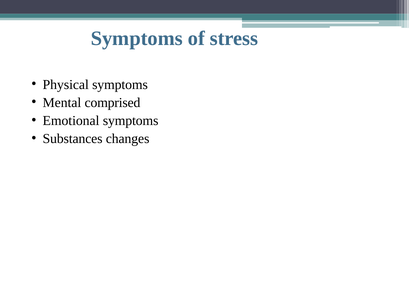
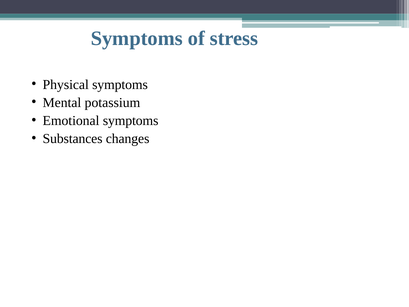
comprised: comprised -> potassium
